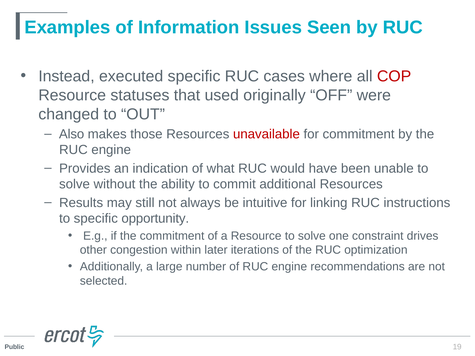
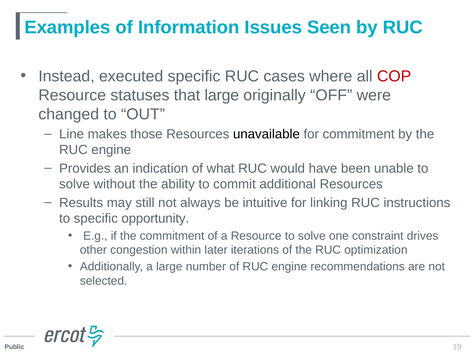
that used: used -> large
Also: Also -> Line
unavailable colour: red -> black
